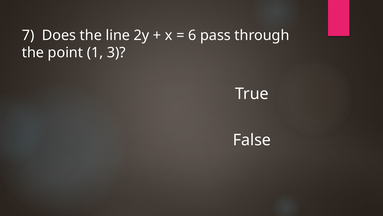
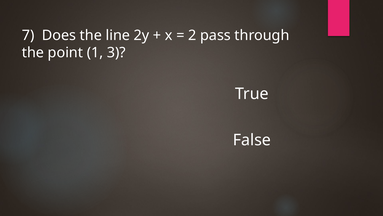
6: 6 -> 2
